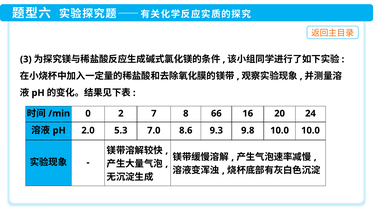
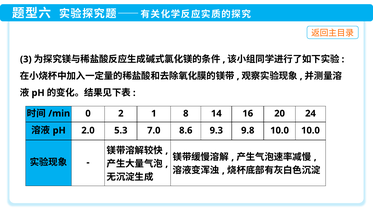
7: 7 -> 1
66: 66 -> 14
